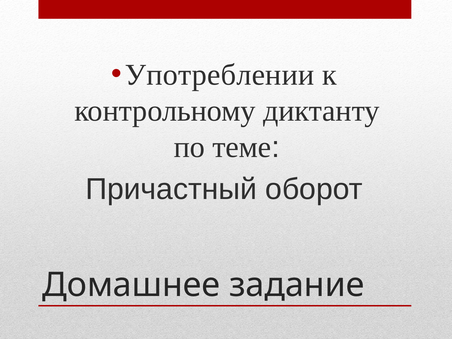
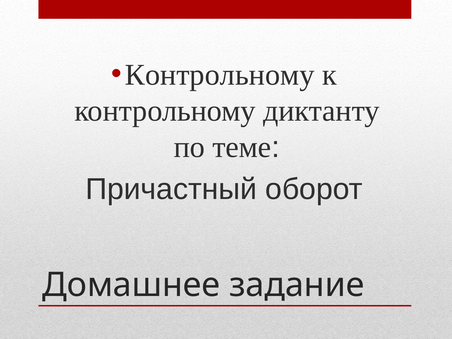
Употреблении at (220, 75): Употреблении -> Контрольному
